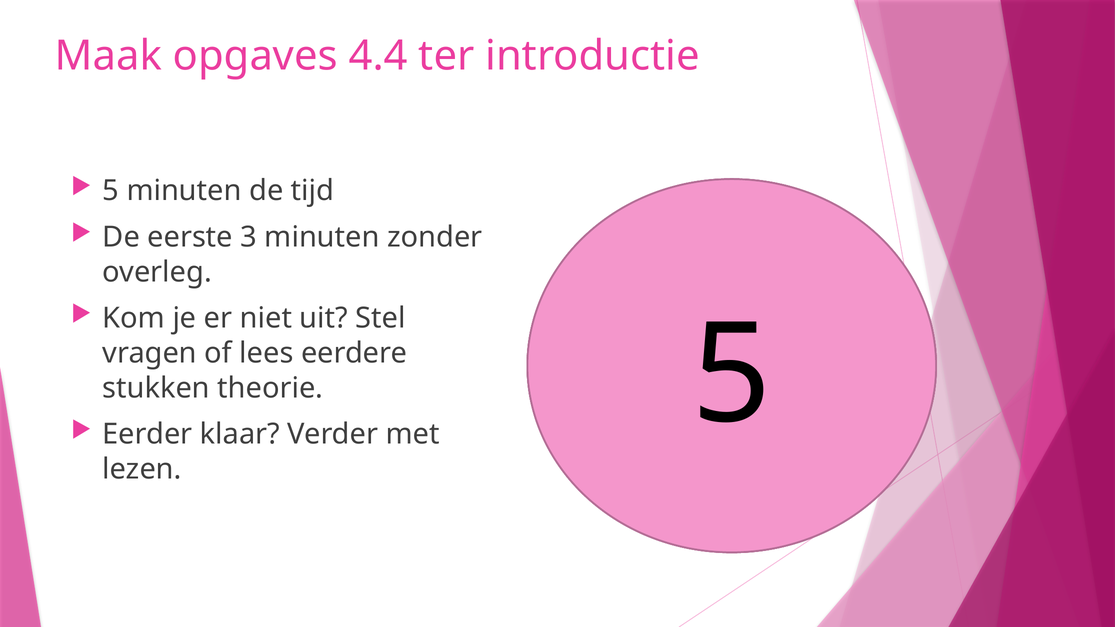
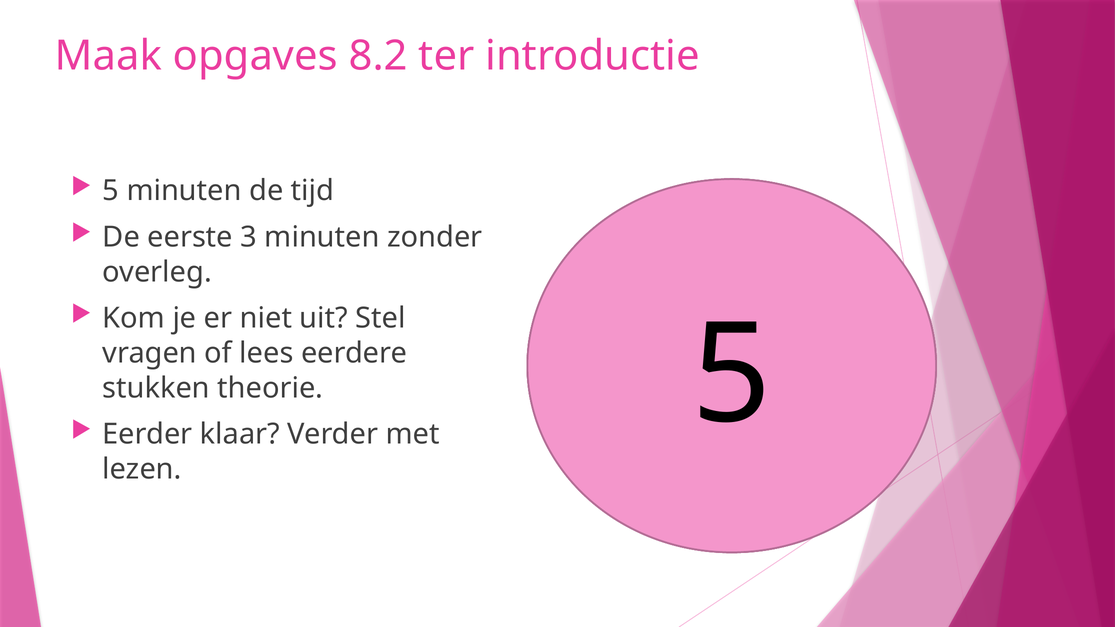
4.4: 4.4 -> 8.2
